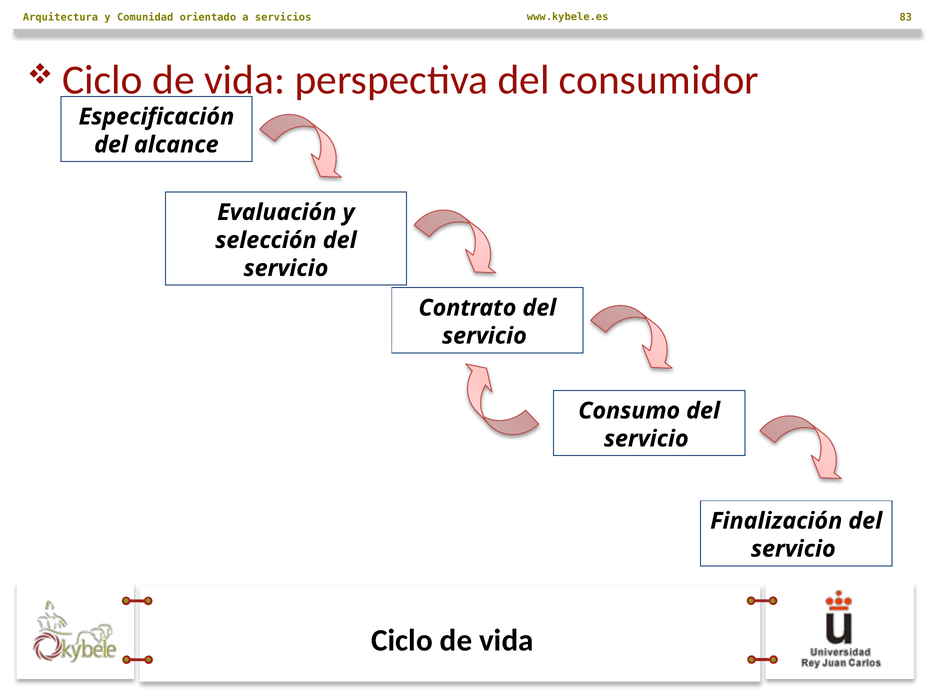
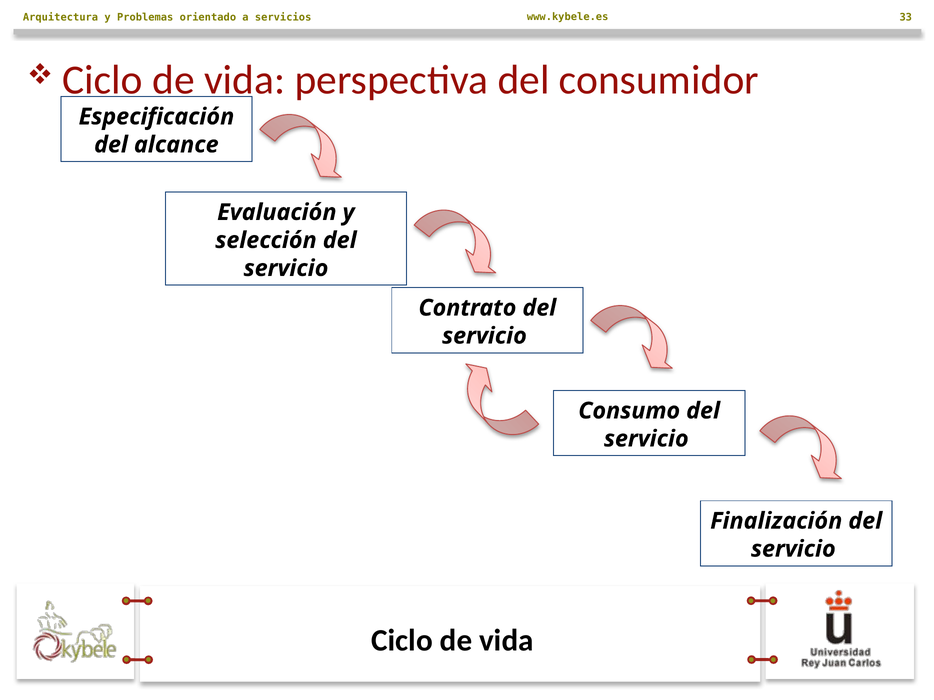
Comunidad: Comunidad -> Problemas
83: 83 -> 33
